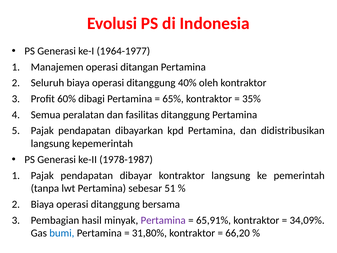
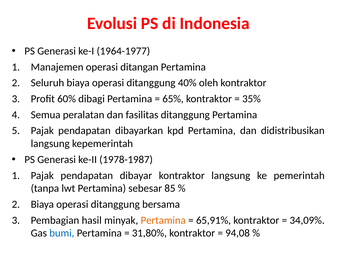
51: 51 -> 85
Pertamina at (163, 220) colour: purple -> orange
66,20: 66,20 -> 94,08
